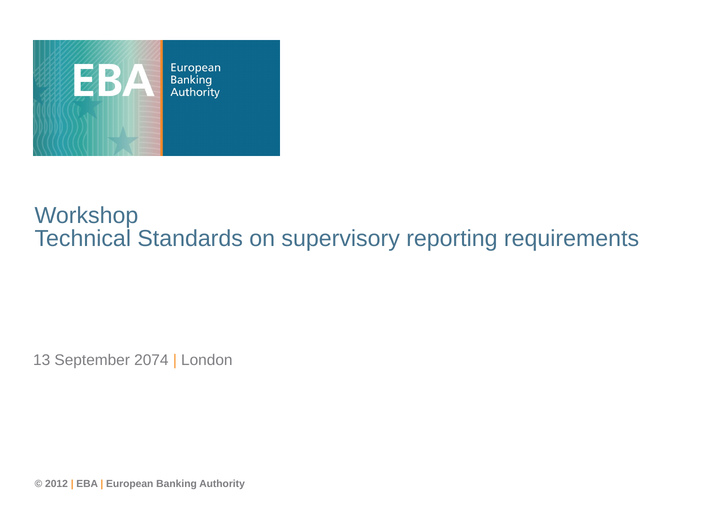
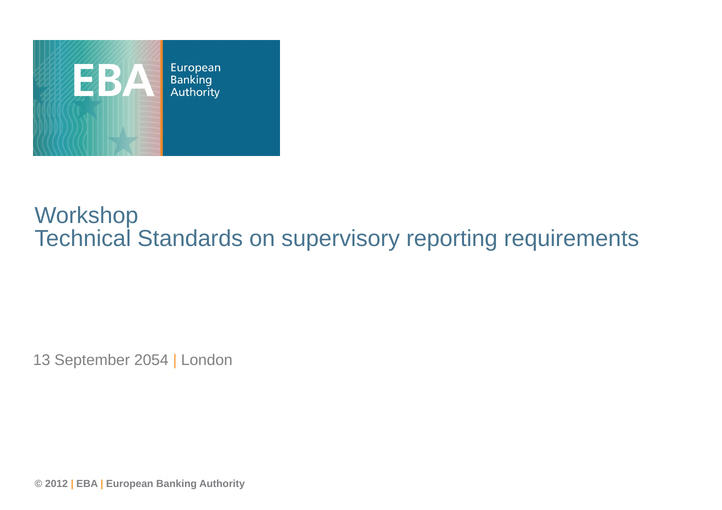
2074: 2074 -> 2054
